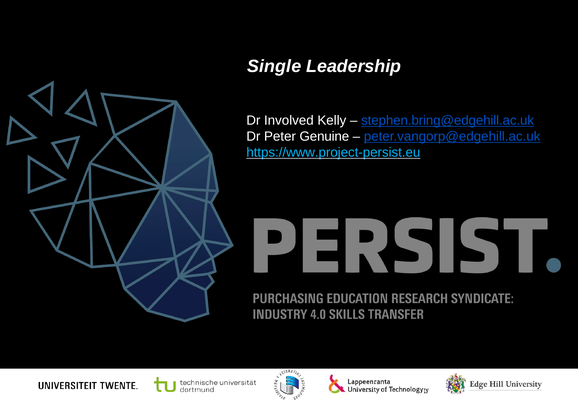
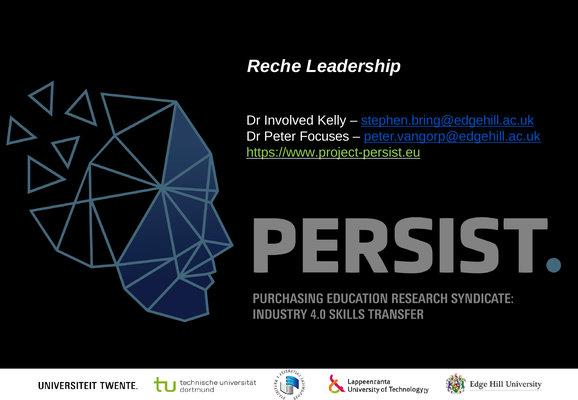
Single: Single -> Reche
Genuine: Genuine -> Focuses
https://www.project-persist.eu colour: light blue -> light green
